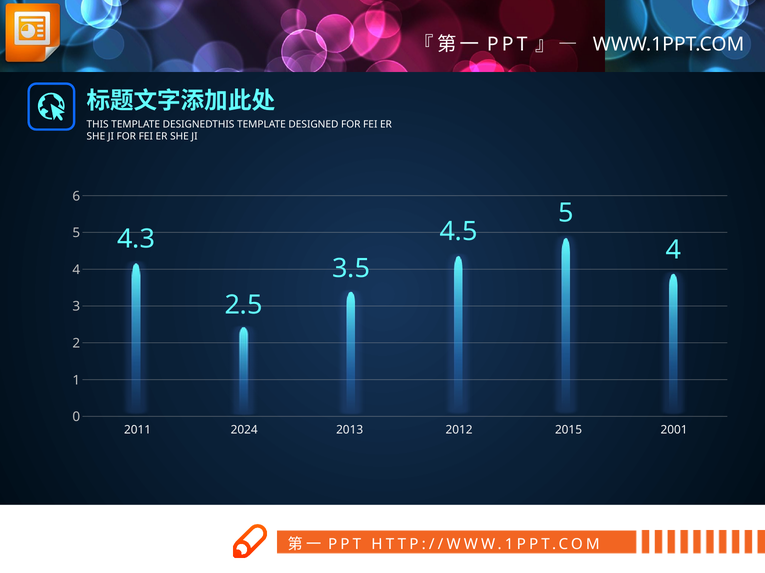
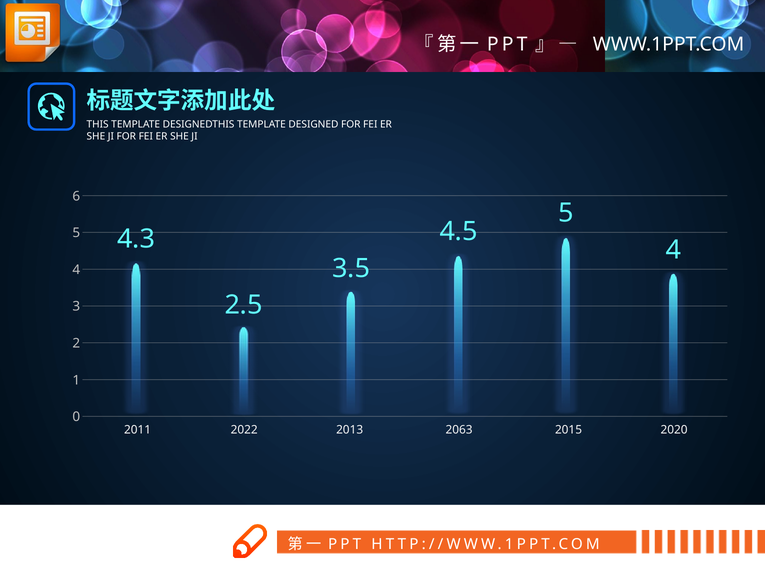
2024: 2024 -> 2022
2012: 2012 -> 2063
2001: 2001 -> 2020
